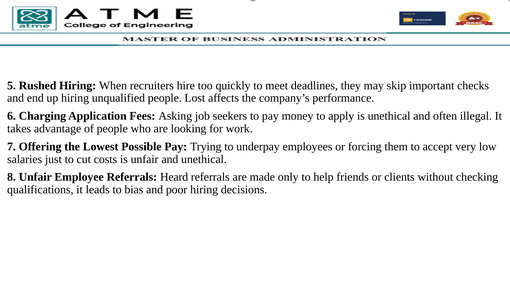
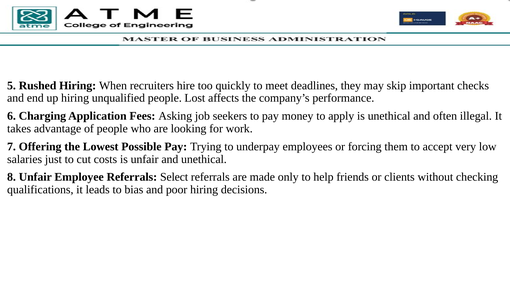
Heard: Heard -> Select
